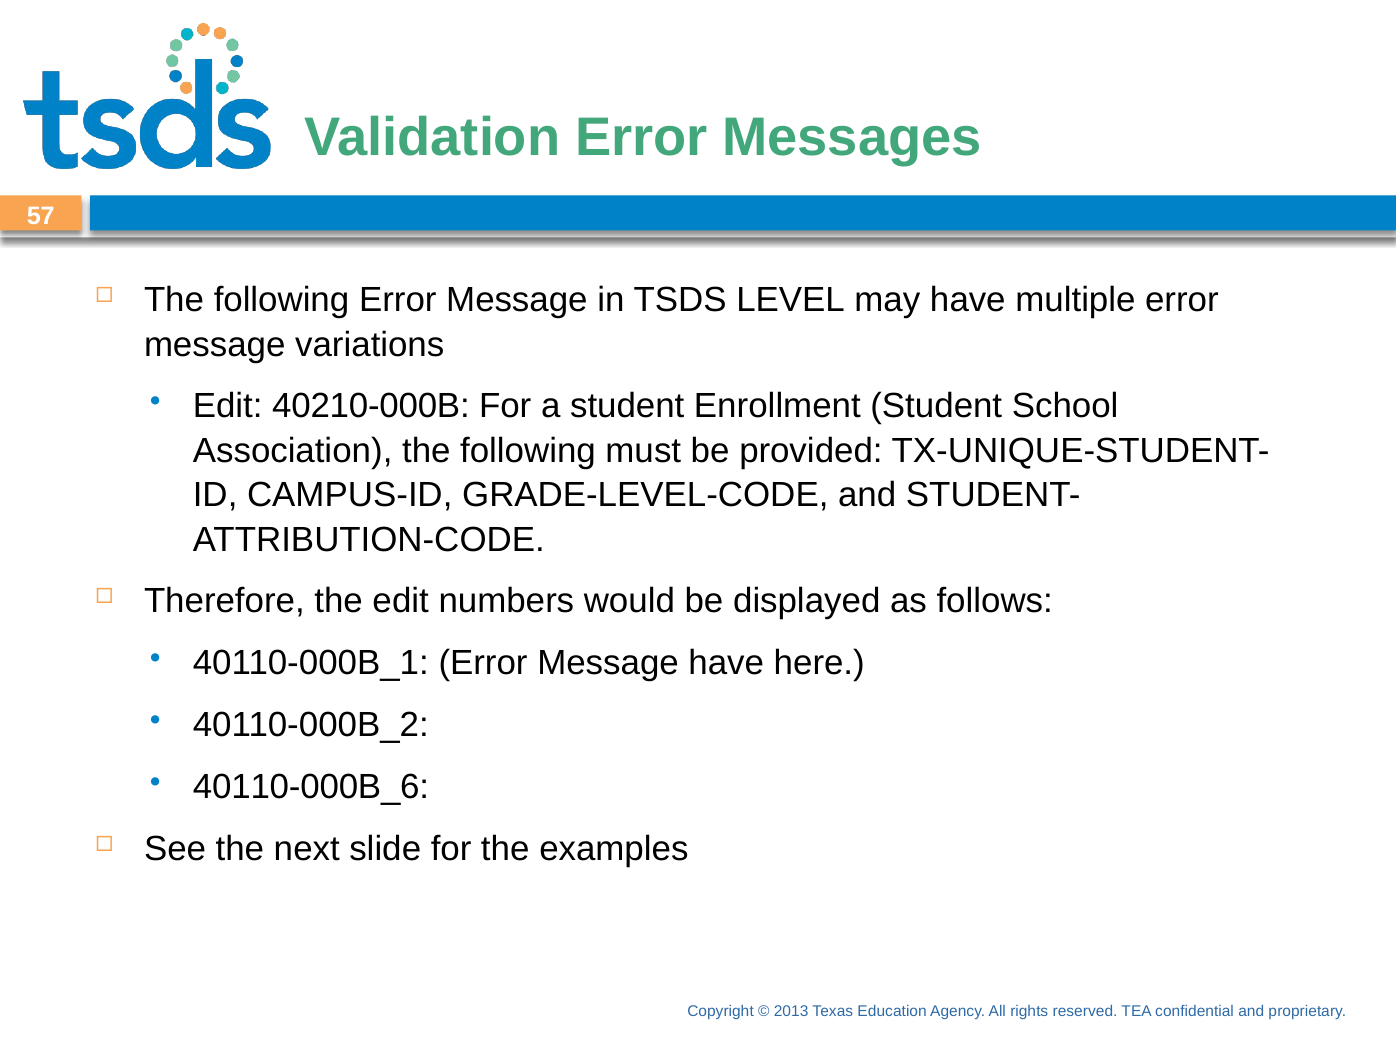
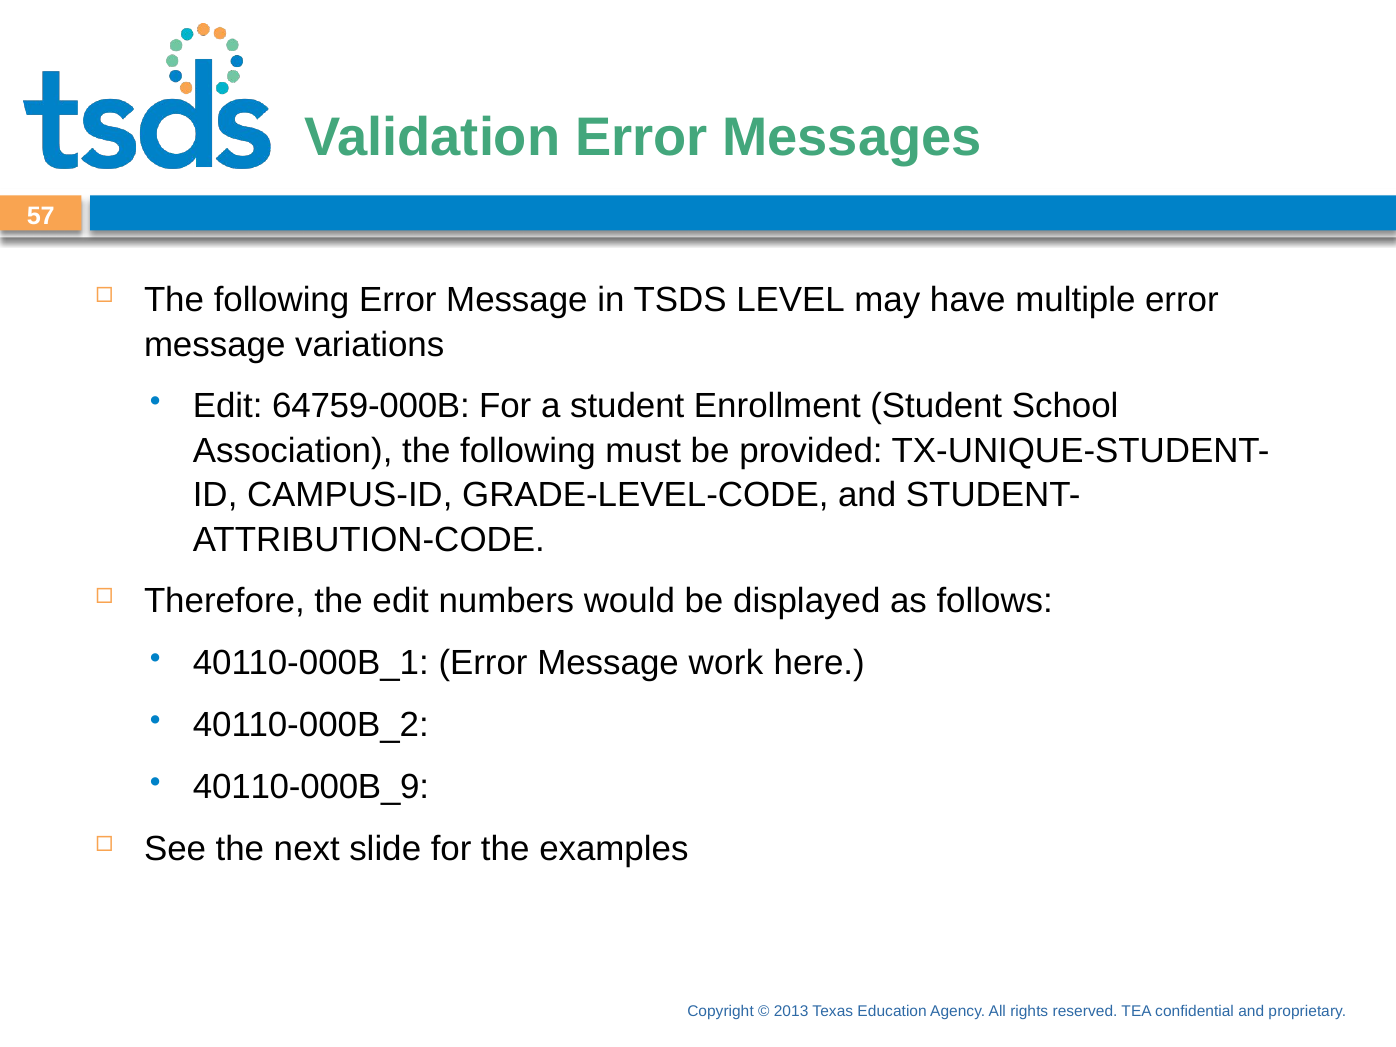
40210-000B: 40210-000B -> 64759-000B
Message have: have -> work
40110-000B_6: 40110-000B_6 -> 40110-000B_9
